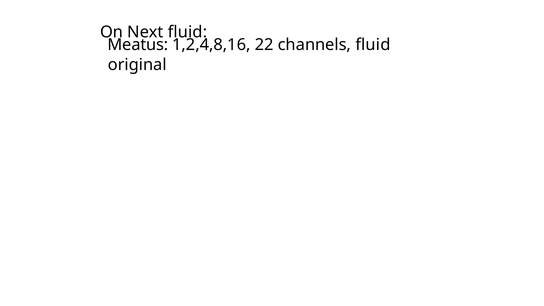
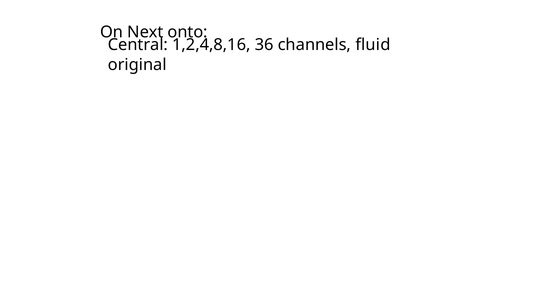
Next fluid: fluid -> onto
Meatus: Meatus -> Central
22: 22 -> 36
